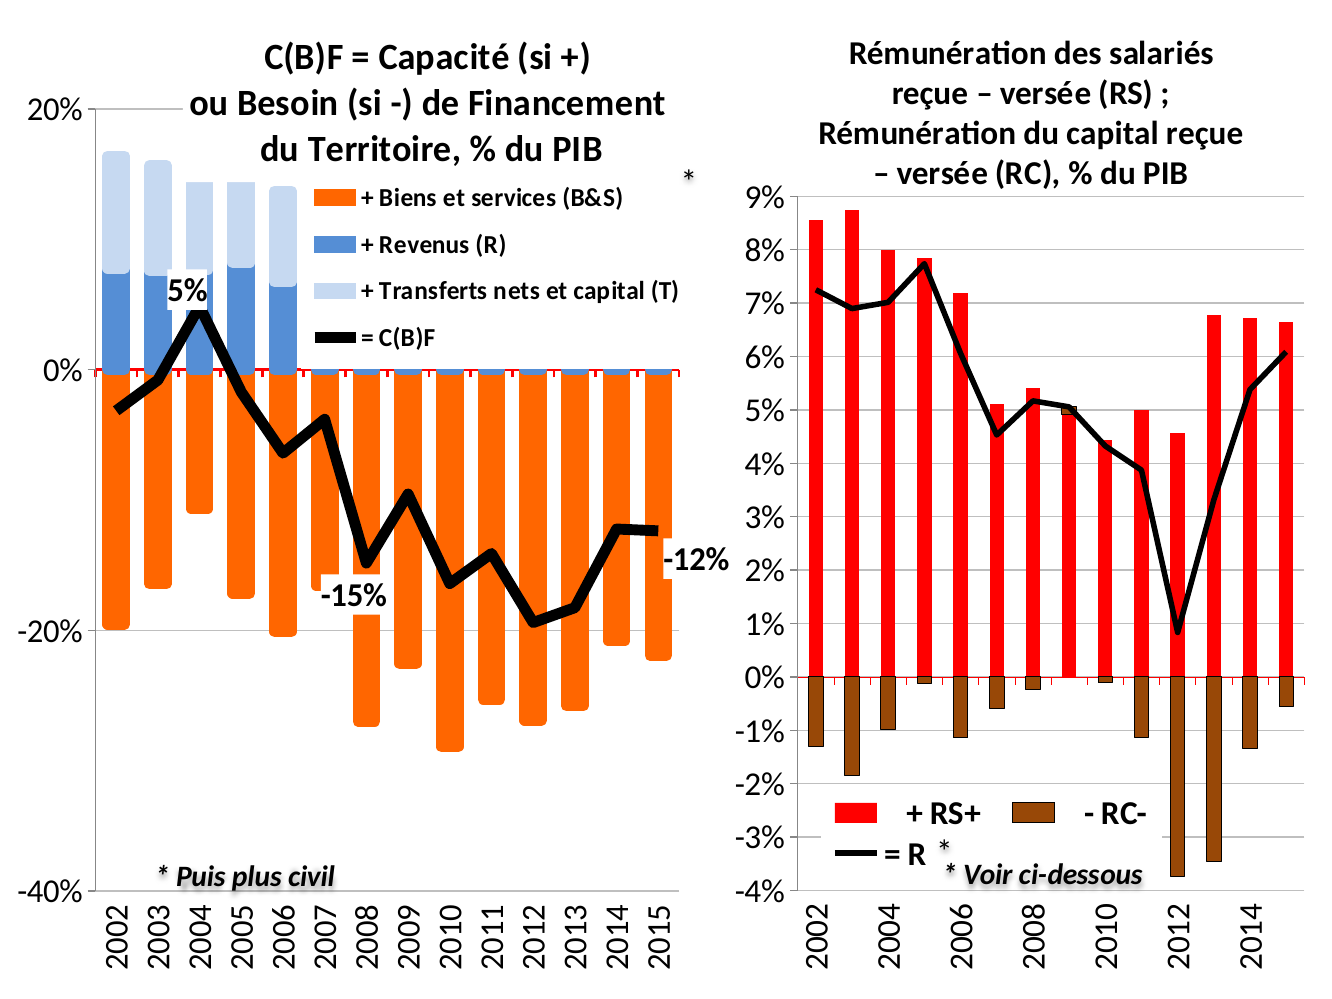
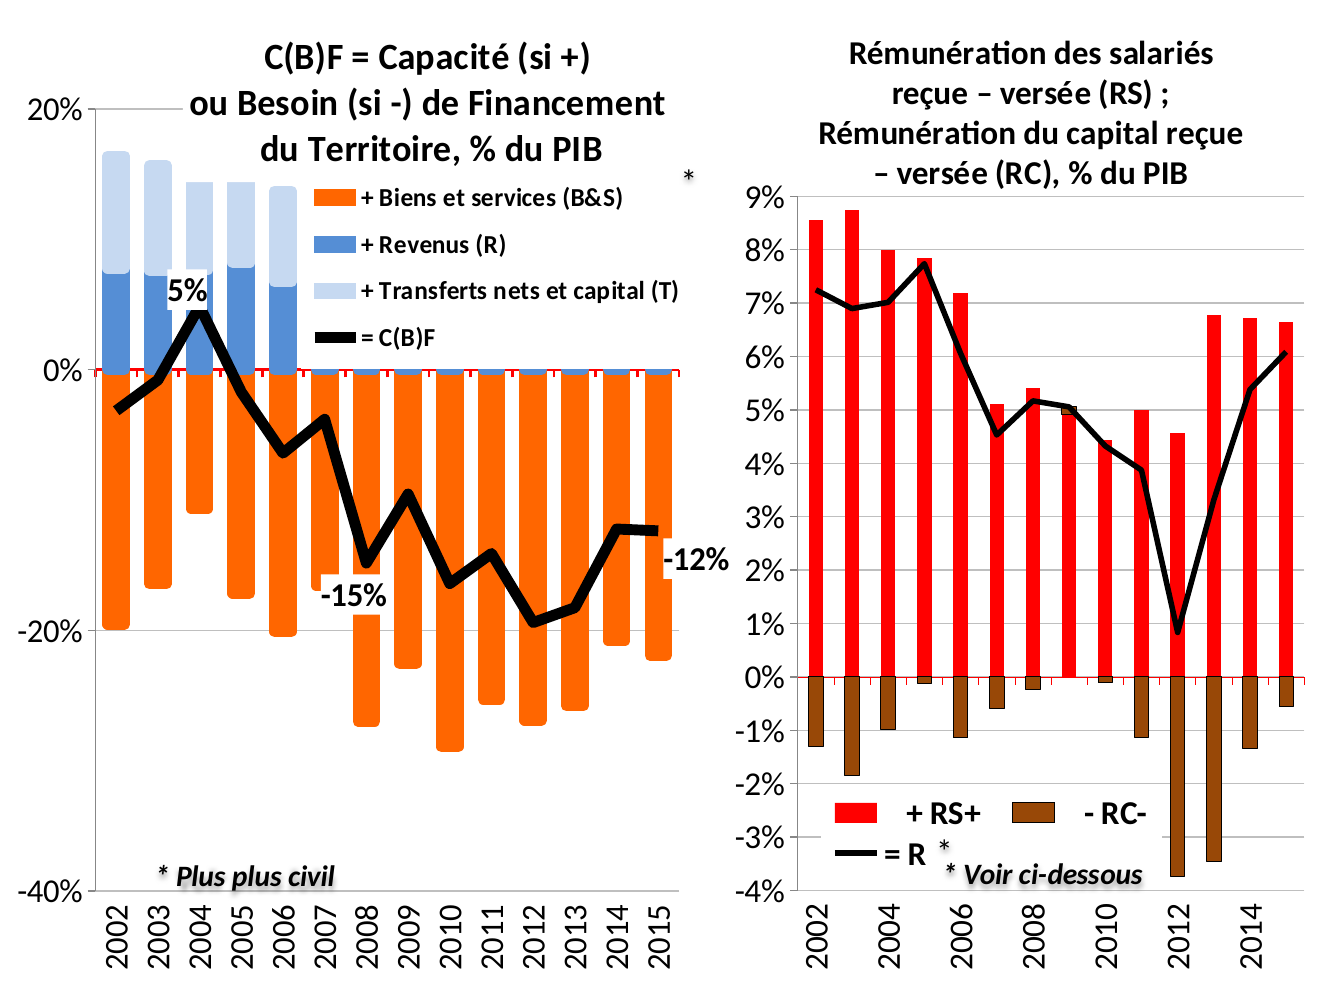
Puis at (201, 877): Puis -> Plus
